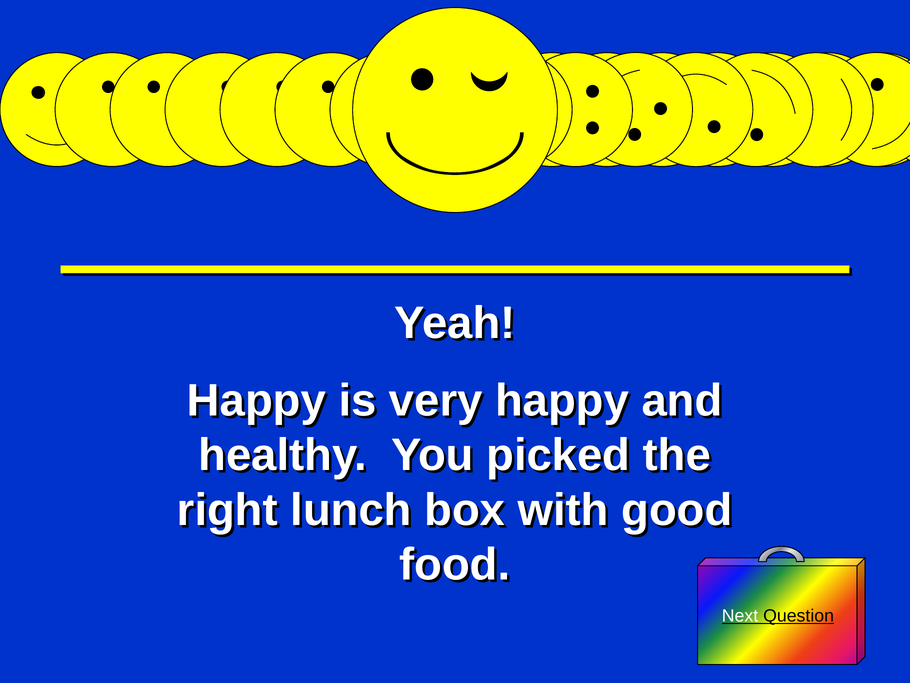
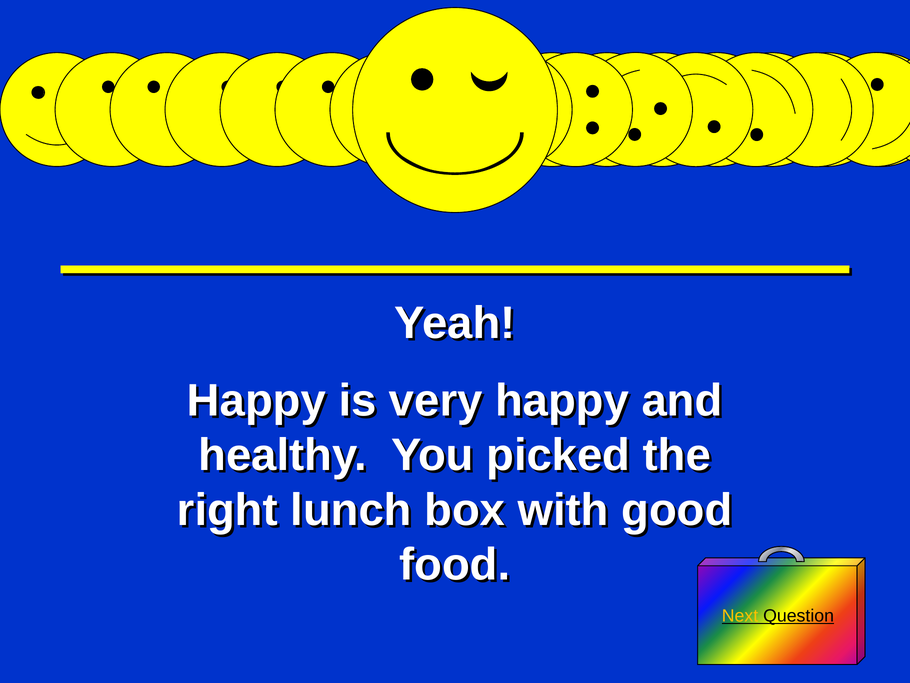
Next colour: white -> yellow
